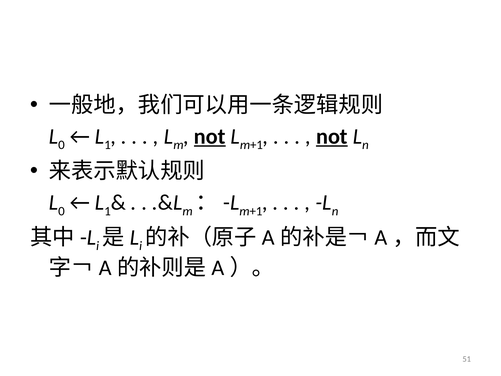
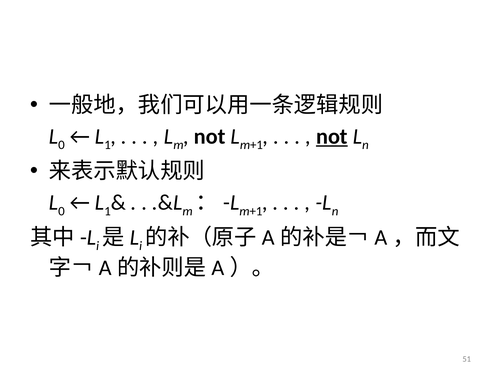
not at (210, 136) underline: present -> none
